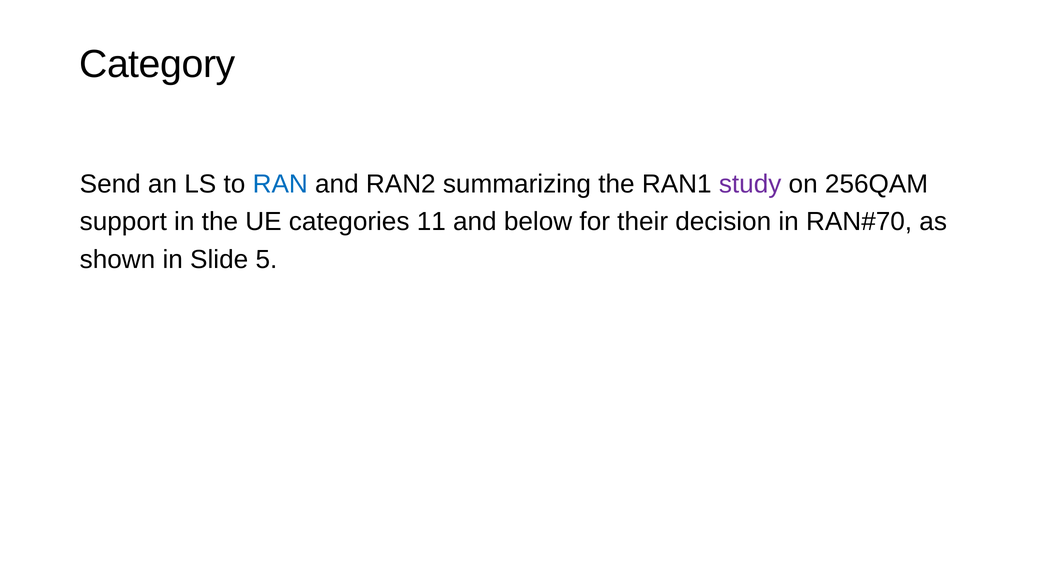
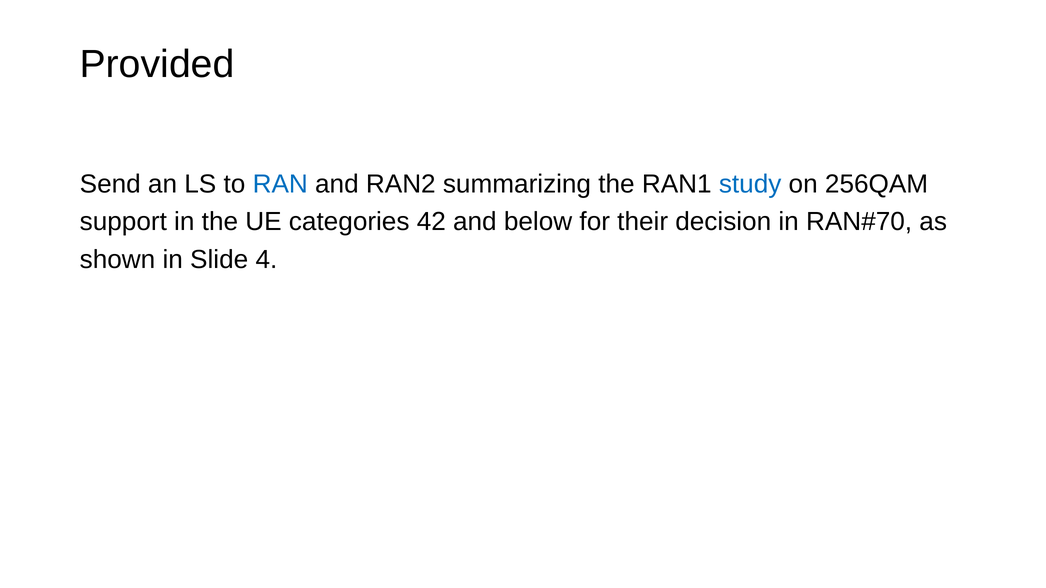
Category: Category -> Provided
study colour: purple -> blue
11: 11 -> 42
5: 5 -> 4
